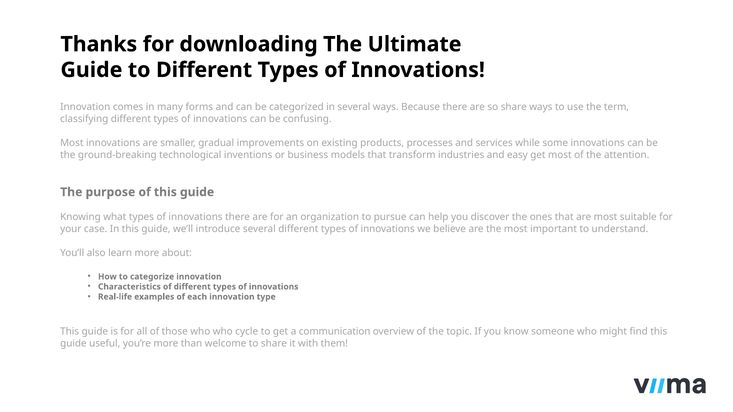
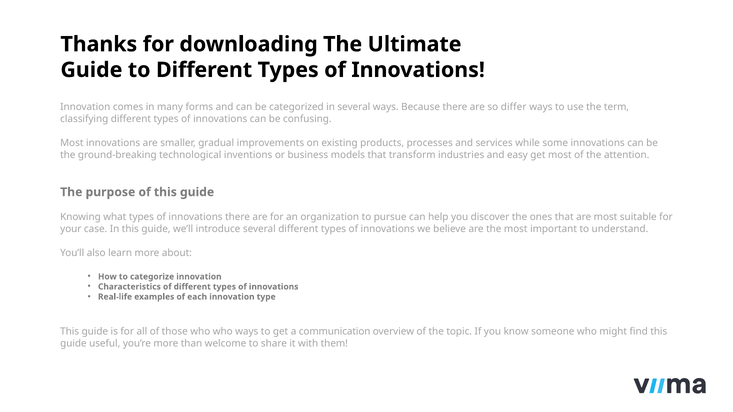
so share: share -> differ
who cycle: cycle -> ways
